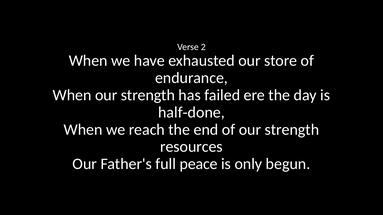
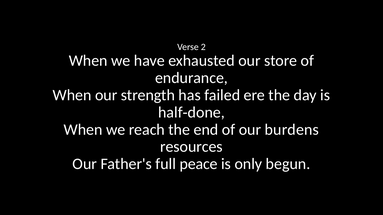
of our strength: strength -> burdens
